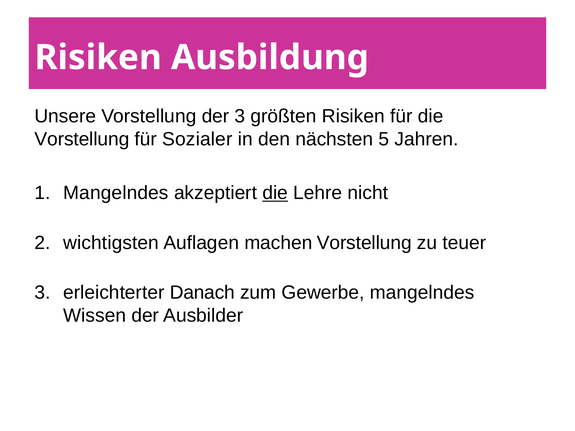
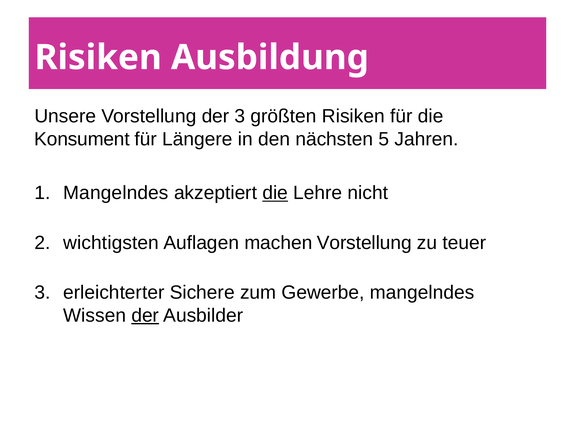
Vorstellung at (82, 139): Vorstellung -> Konsument
Sozialer: Sozialer -> Längere
Danach: Danach -> Sichere
der at (145, 316) underline: none -> present
